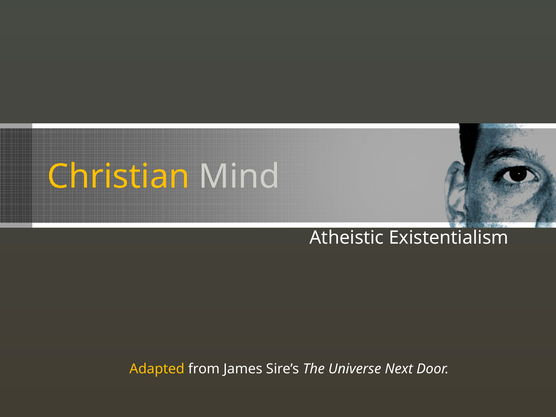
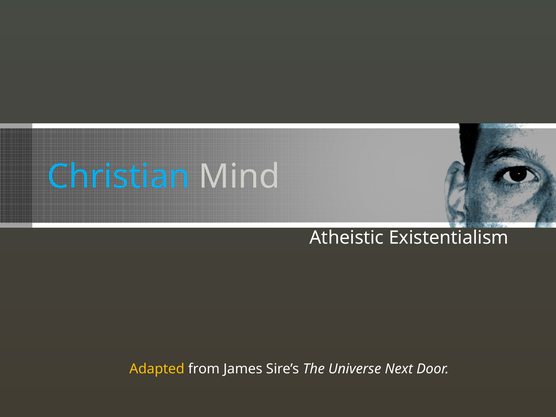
Christian colour: yellow -> light blue
